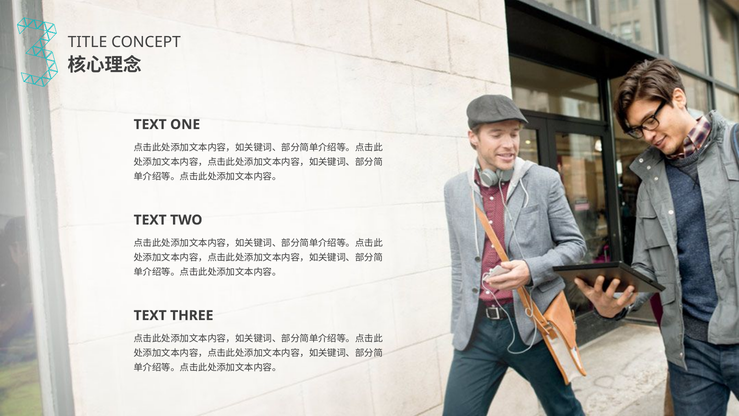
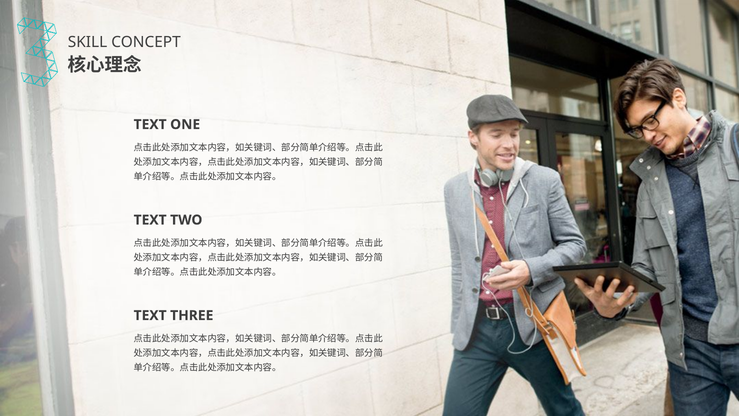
TITLE: TITLE -> SKILL
